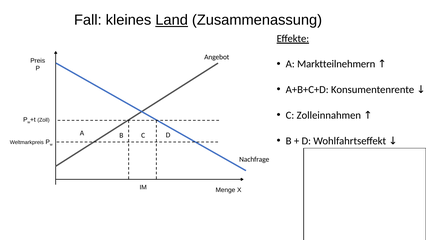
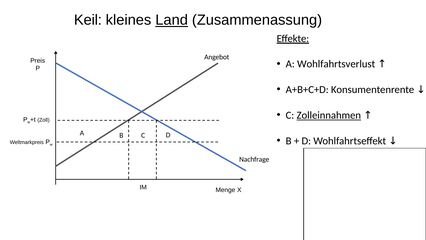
Fall: Fall -> Keil
Marktteilnehmern: Marktteilnehmern -> Wohlfahrtsverlust
Zolleinnahmen underline: none -> present
